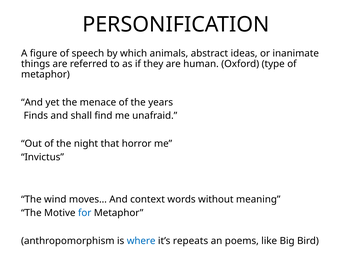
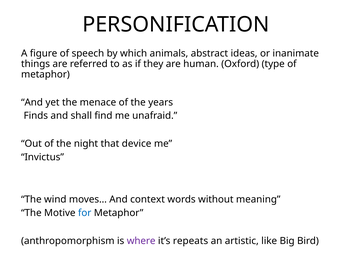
horror: horror -> device
where colour: blue -> purple
poems: poems -> artistic
